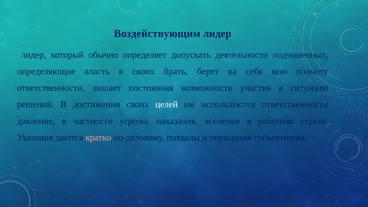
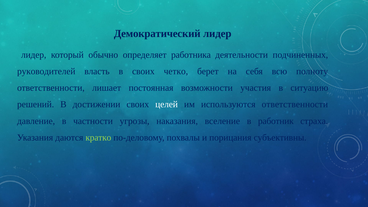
Воздействующим: Воздействующим -> Демократический
допускать: допускать -> работника
определяющие: определяющие -> руководителей
брать: брать -> четко
кратко colour: pink -> light green
